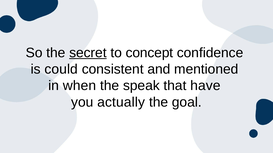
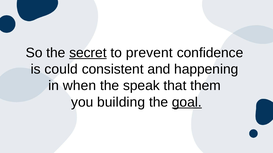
concept: concept -> prevent
mentioned: mentioned -> happening
have: have -> them
actually: actually -> building
goal underline: none -> present
